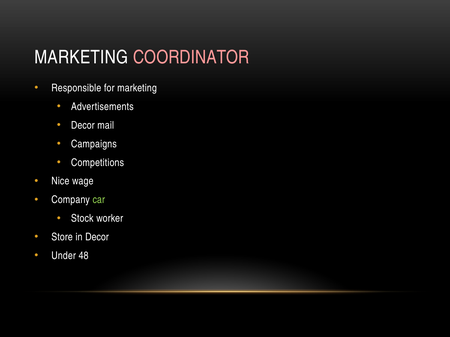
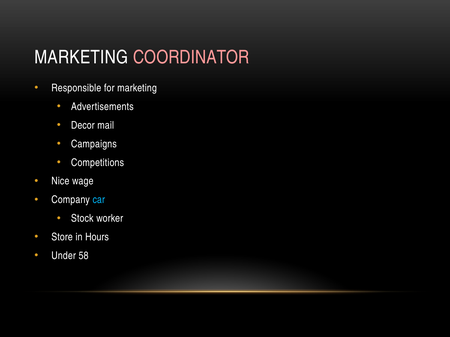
car colour: light green -> light blue
in Decor: Decor -> Hours
48: 48 -> 58
